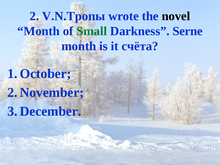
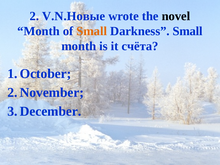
V.N.Тропы: V.N.Тропы -> V.N.Новые
Small at (92, 31) colour: green -> orange
Darkness Serne: Serne -> Small
